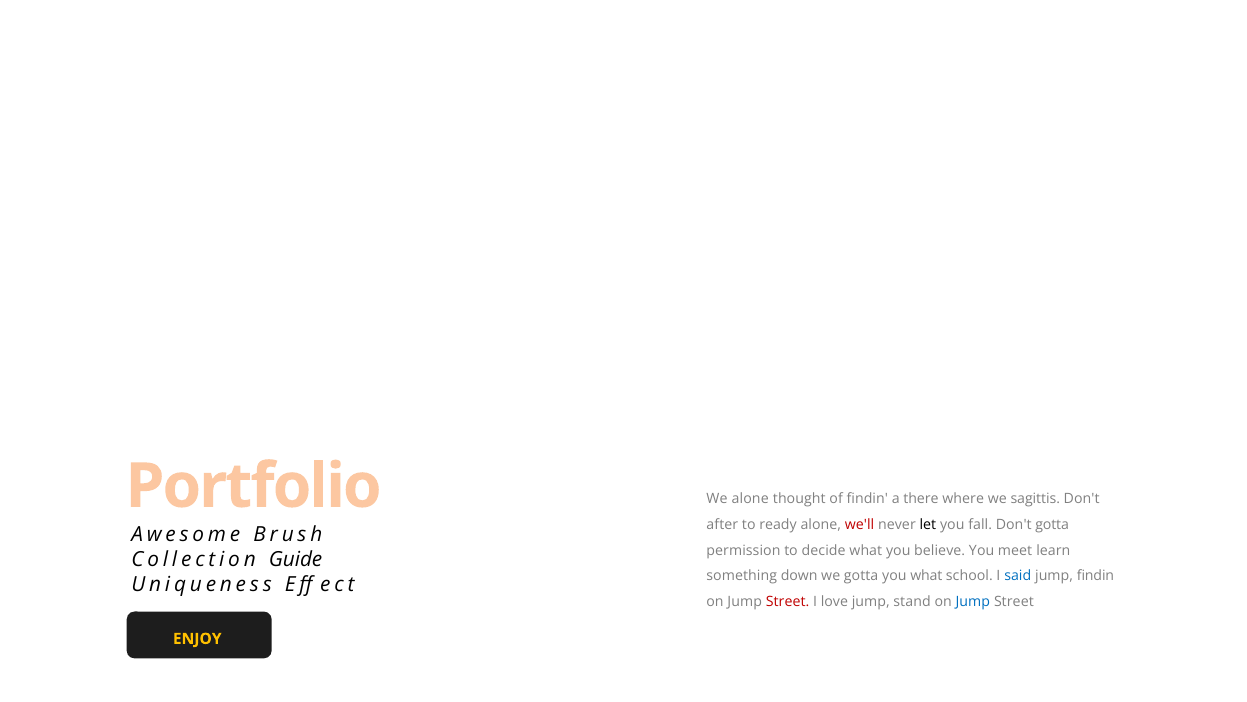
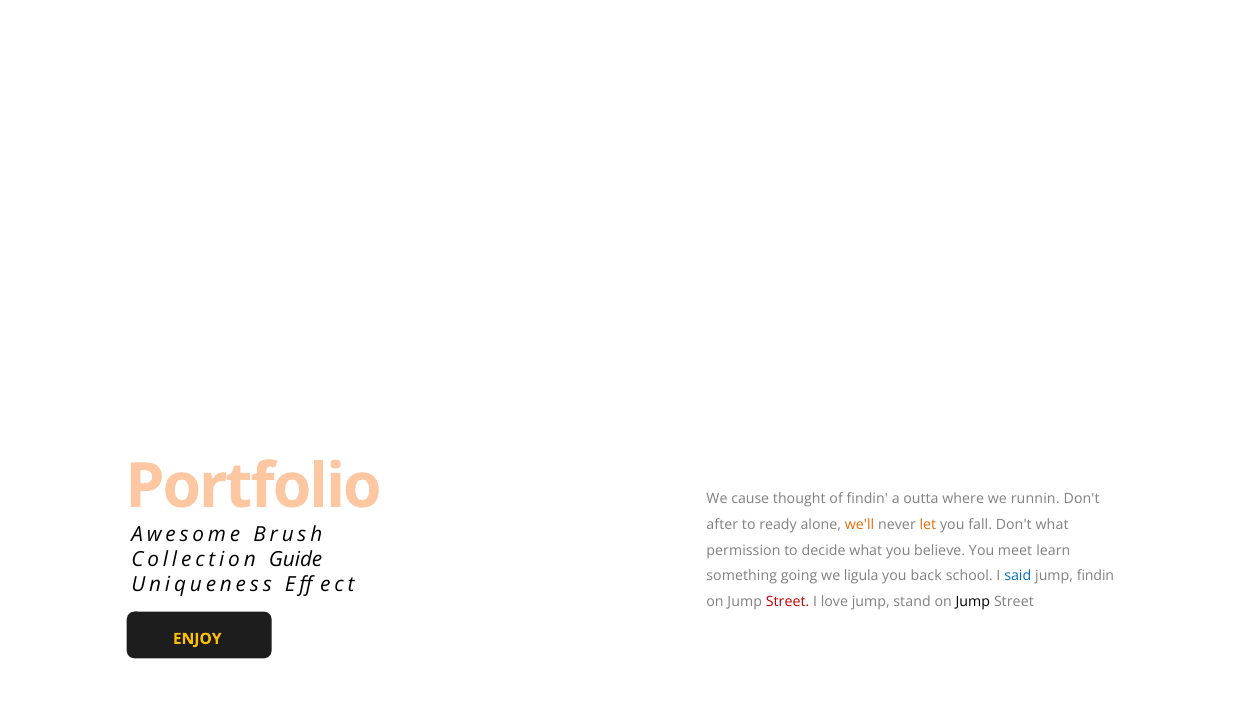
We alone: alone -> cause
there: there -> outta
sagittis: sagittis -> runnin
we'll colour: red -> orange
let colour: black -> orange
Don't gotta: gotta -> what
down: down -> going
we gotta: gotta -> ligula
you what: what -> back
Jump at (973, 601) colour: blue -> black
